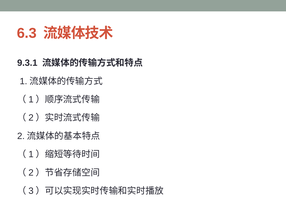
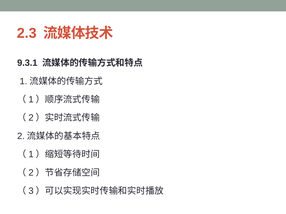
6.3: 6.3 -> 2.3
